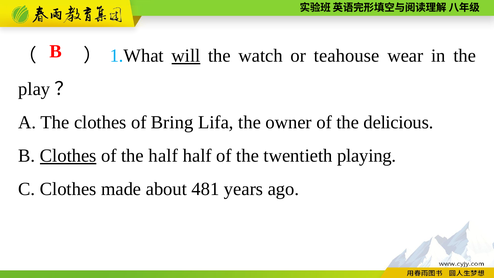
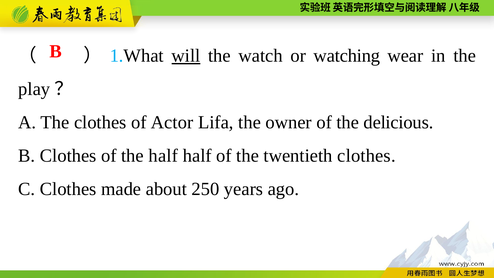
teahouse: teahouse -> watching
Bring: Bring -> Actor
Clothes at (68, 156) underline: present -> none
twentieth playing: playing -> clothes
481: 481 -> 250
